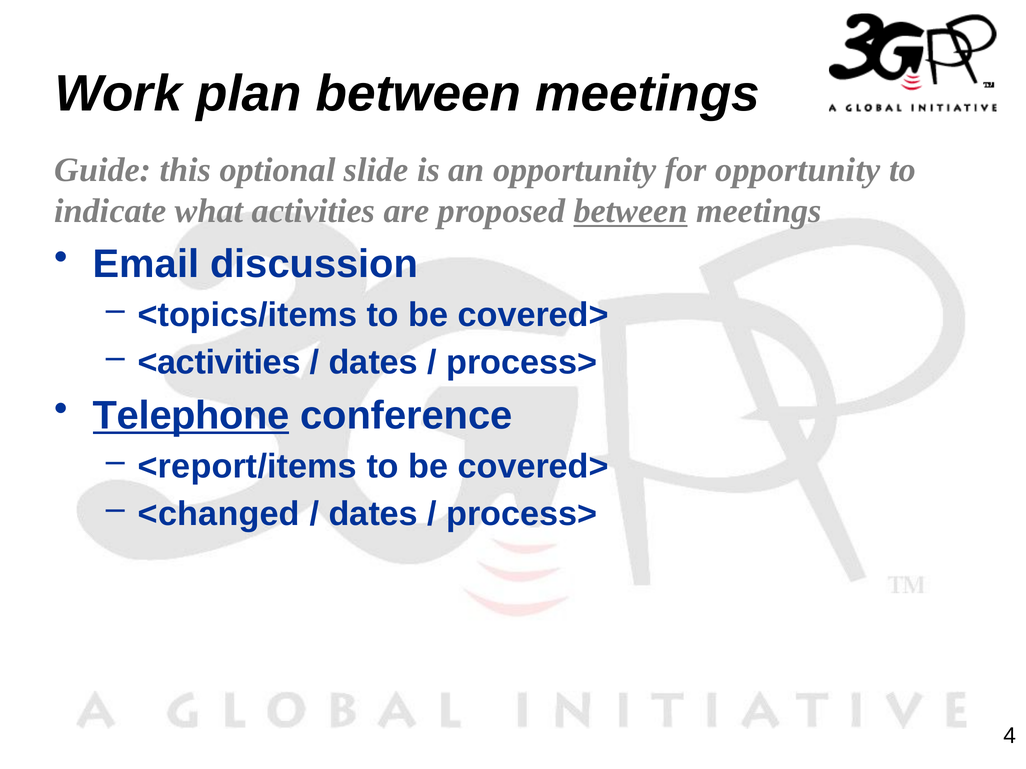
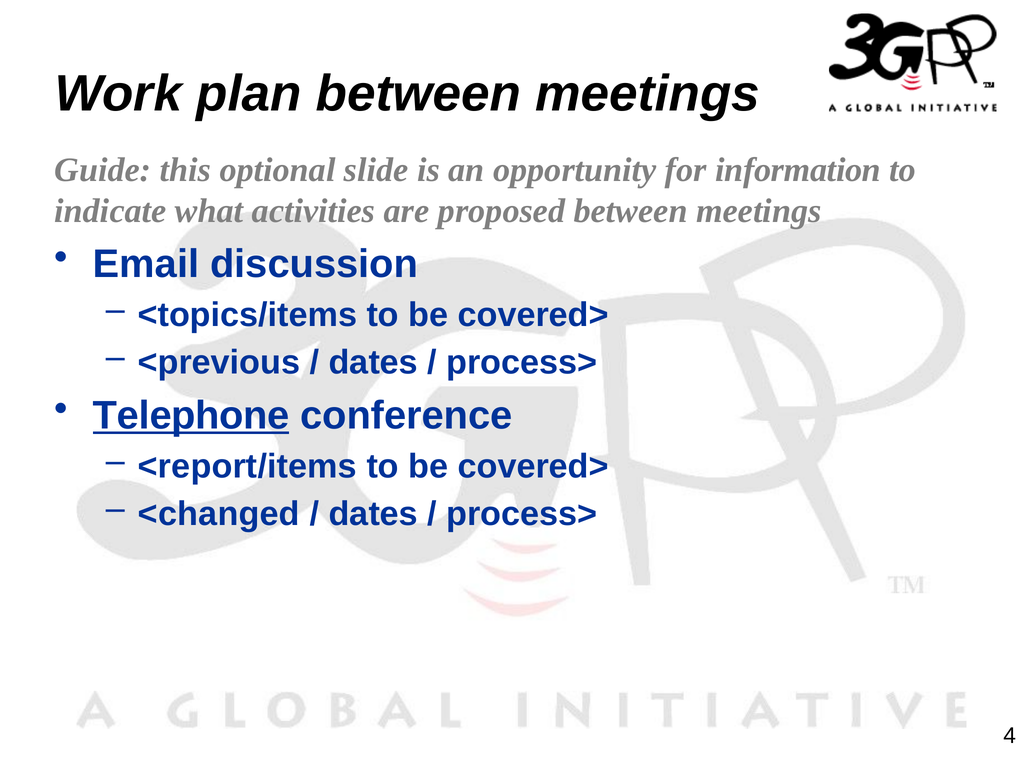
for opportunity: opportunity -> information
between at (631, 211) underline: present -> none
<activities: <activities -> <previous
